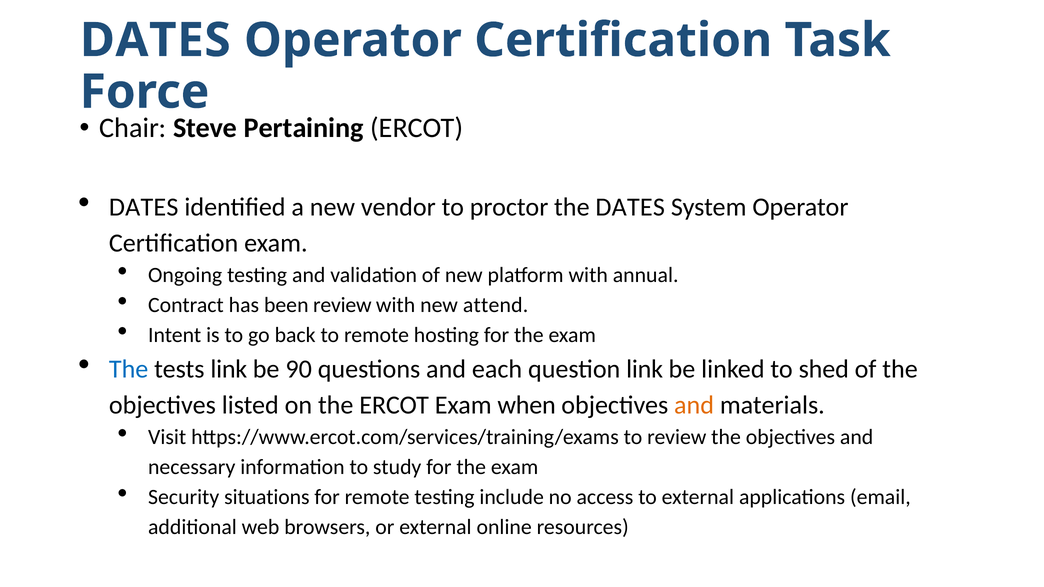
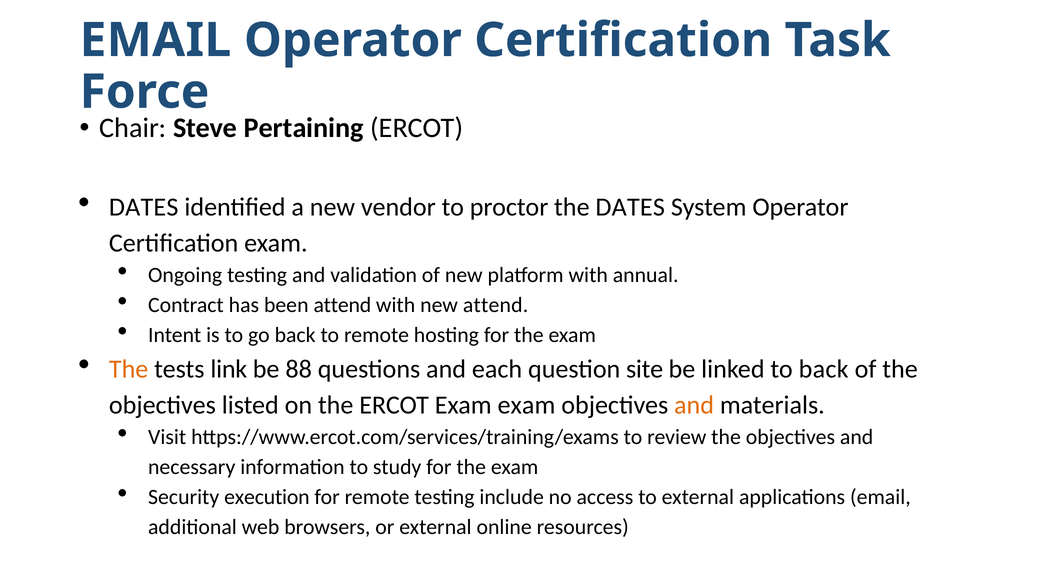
DATES at (155, 40): DATES -> EMAIL
been review: review -> attend
The at (129, 369) colour: blue -> orange
90: 90 -> 88
question link: link -> site
to shed: shed -> back
Exam when: when -> exam
situations: situations -> execution
